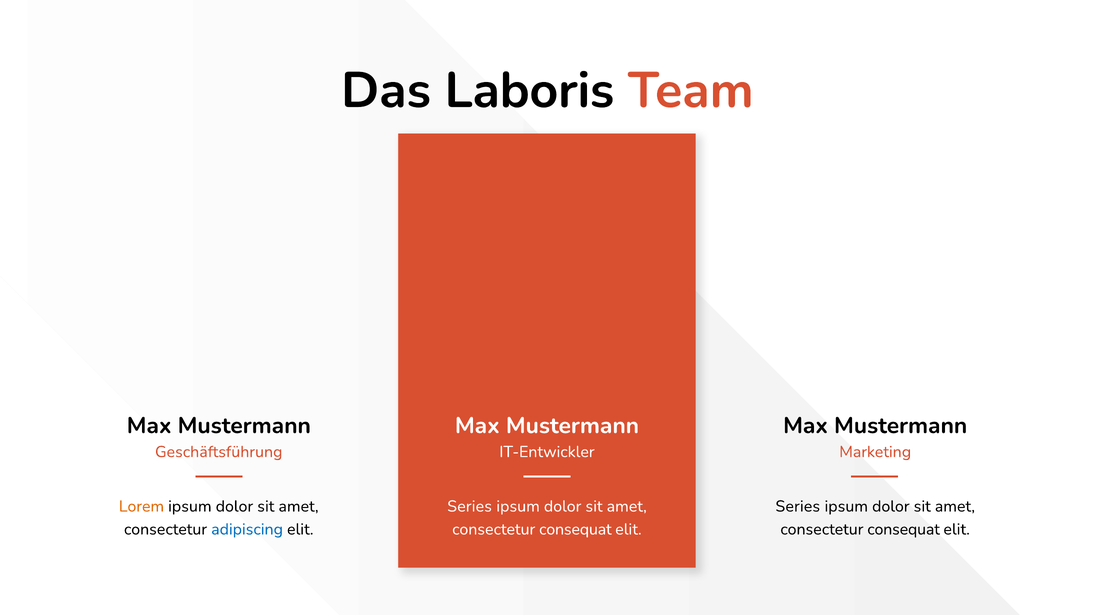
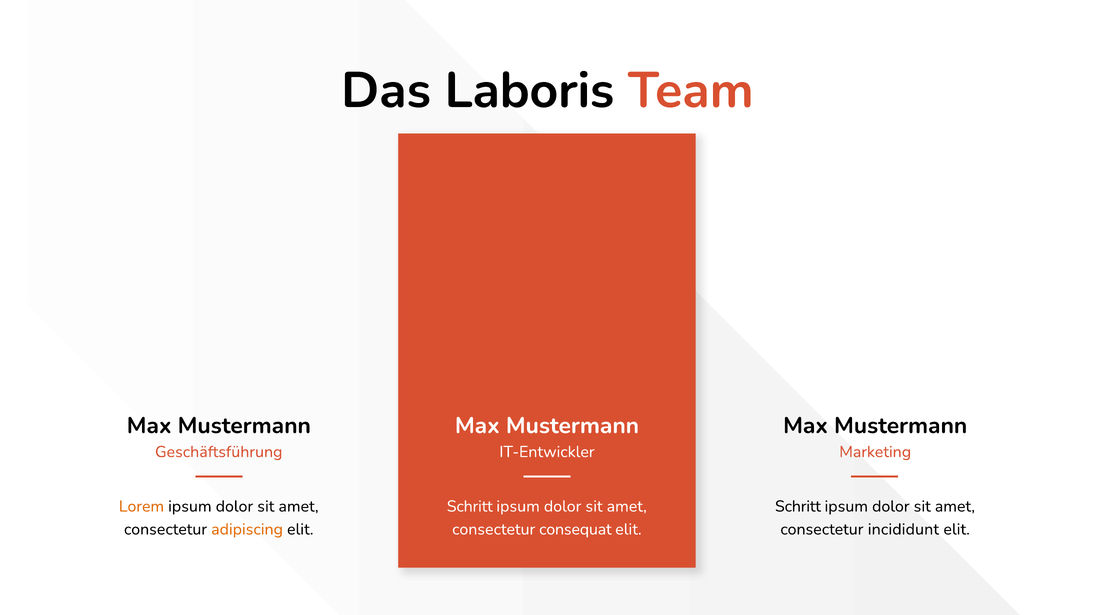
Series at (470, 507): Series -> Schritt
Series at (798, 507): Series -> Schritt
adipiscing colour: blue -> orange
consequat at (904, 530): consequat -> incididunt
